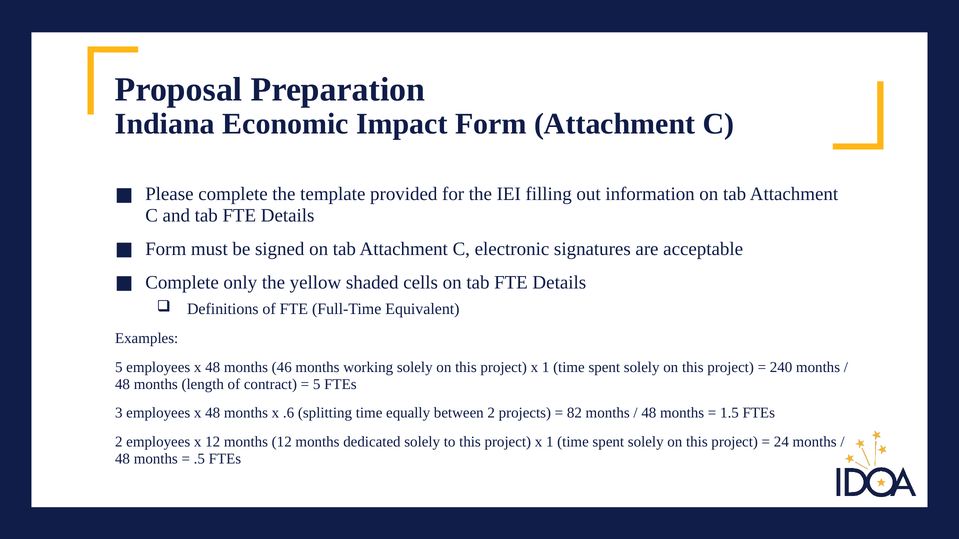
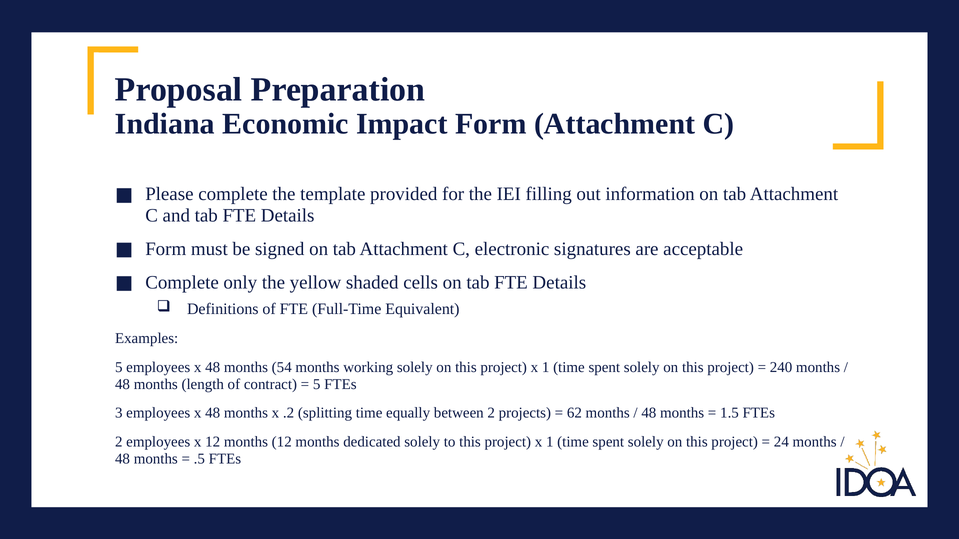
46: 46 -> 54
.6: .6 -> .2
82: 82 -> 62
